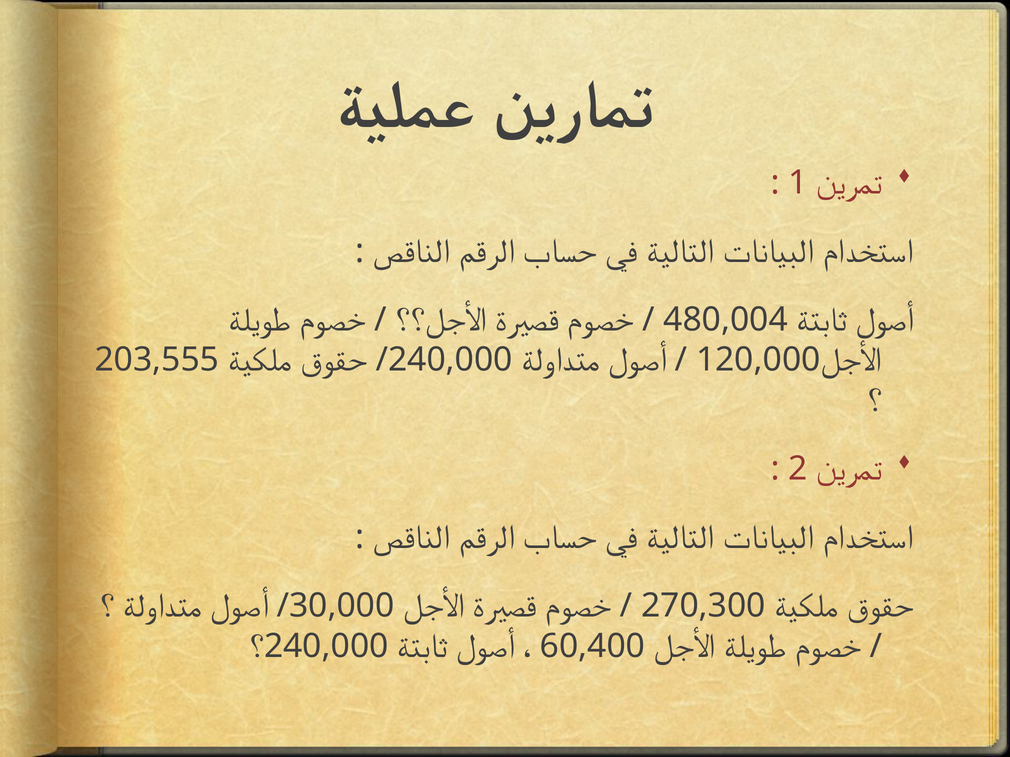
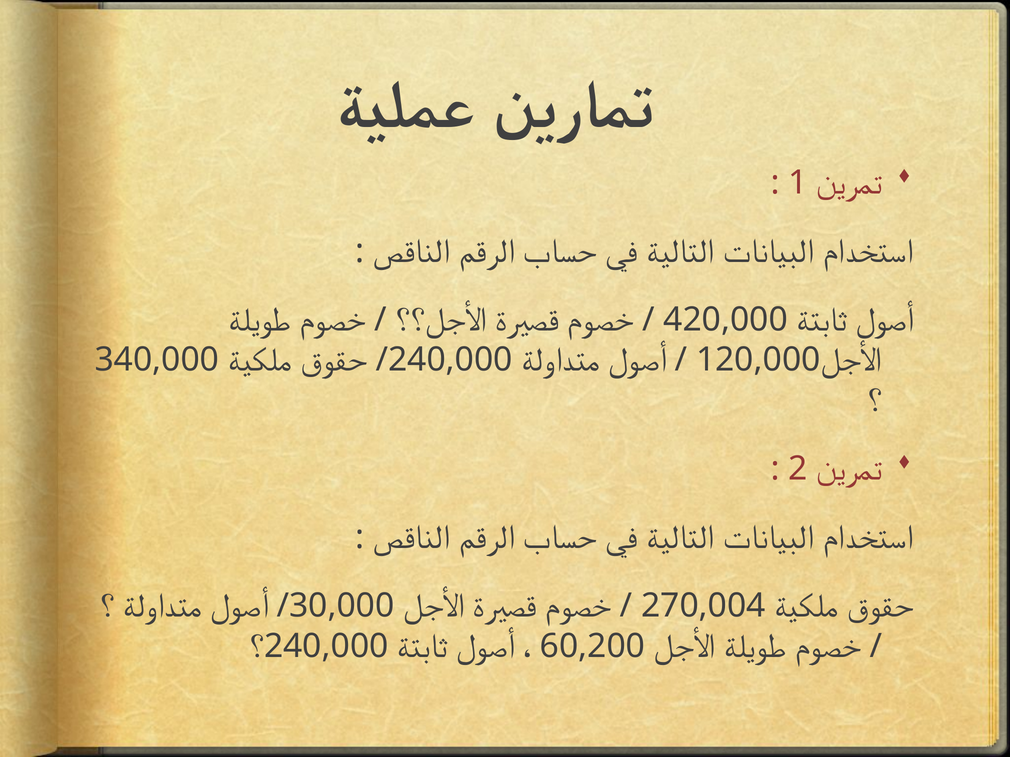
480,004: 480,004 -> 420,000
203,555: 203,555 -> 340,000
270,300: 270,300 -> 270,004
60,400: 60,400 -> 60,200
